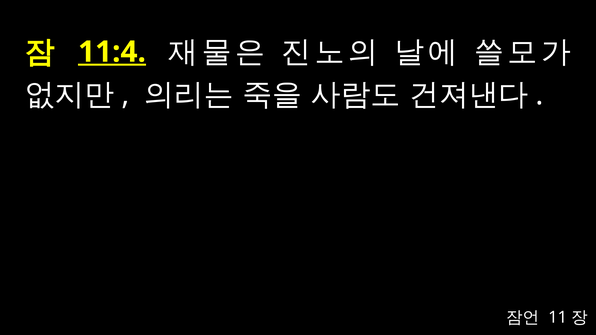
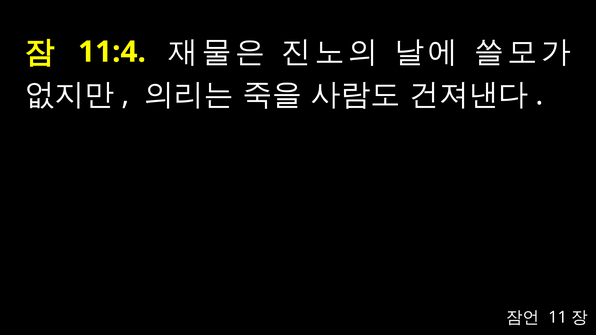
11:4 underline: present -> none
